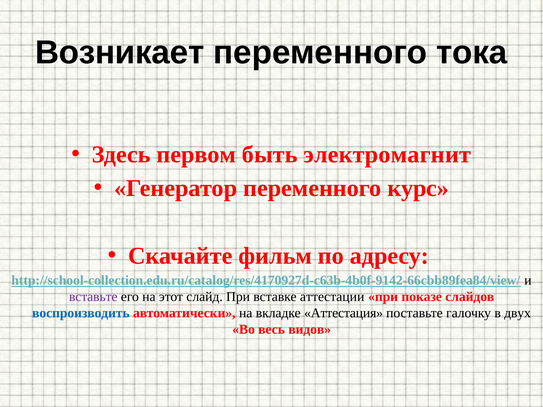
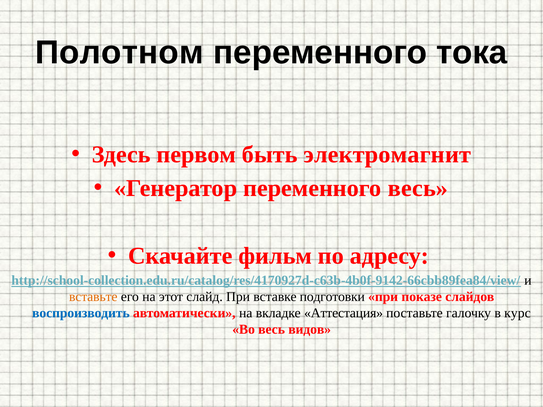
Возникает: Возникает -> Полотном
переменного курс: курс -> весь
вставьте colour: purple -> orange
аттестации: аттестации -> подготовки
двух: двух -> курс
